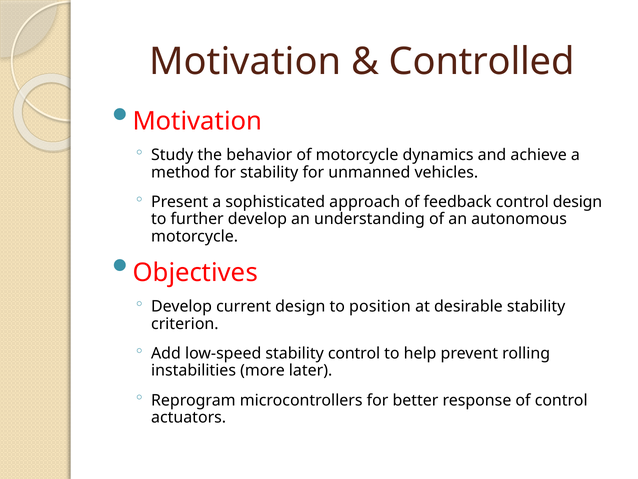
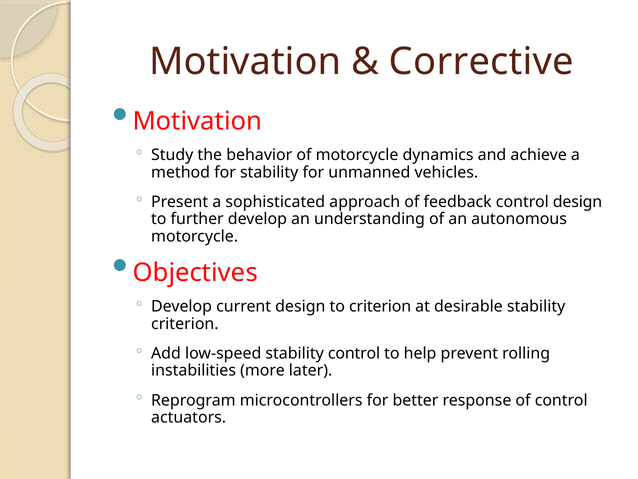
Controlled: Controlled -> Corrective
to position: position -> criterion
